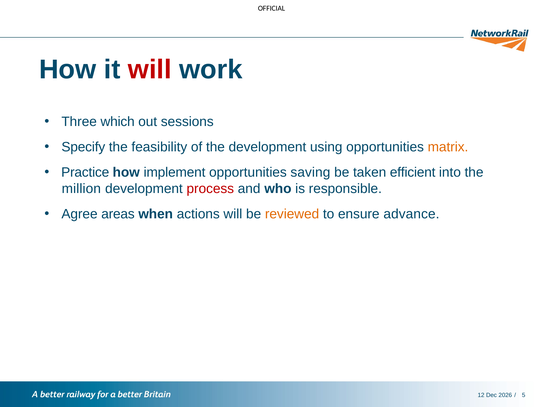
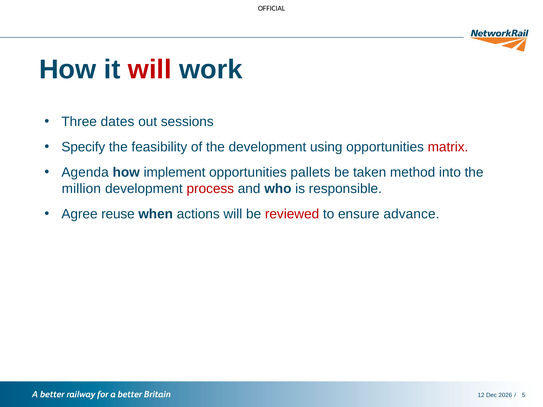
which: which -> dates
matrix colour: orange -> red
Practice: Practice -> Agenda
saving: saving -> pallets
efficient: efficient -> method
areas: areas -> reuse
reviewed colour: orange -> red
